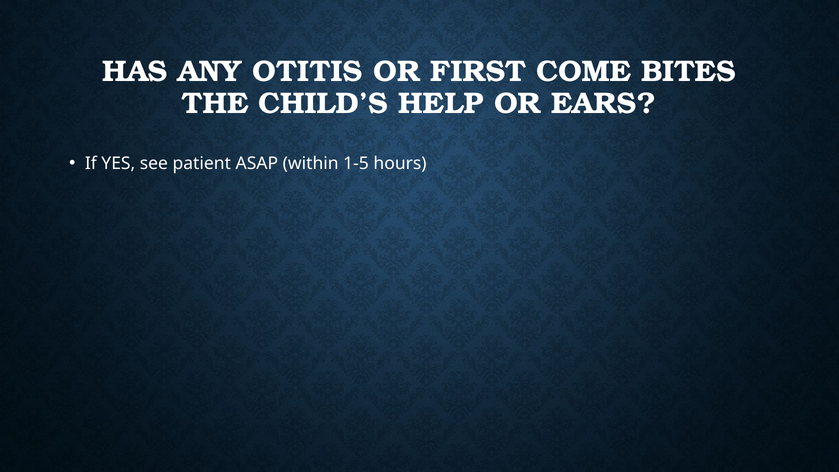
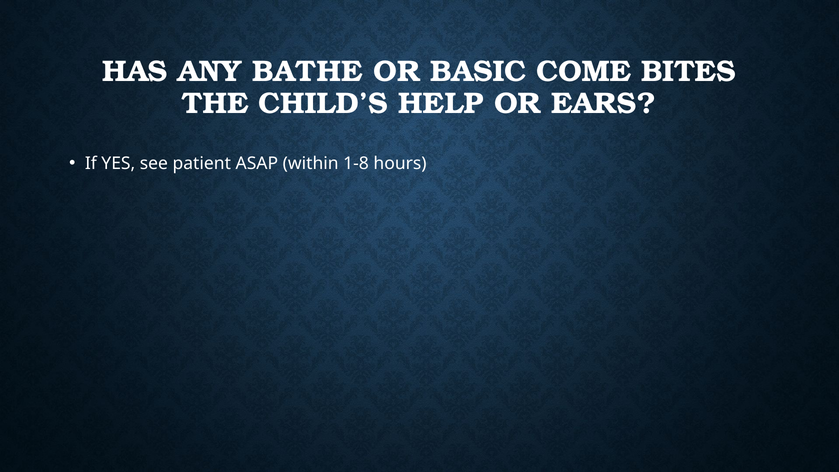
OTITIS: OTITIS -> BATHE
FIRST: FIRST -> BASIC
1-5: 1-5 -> 1-8
